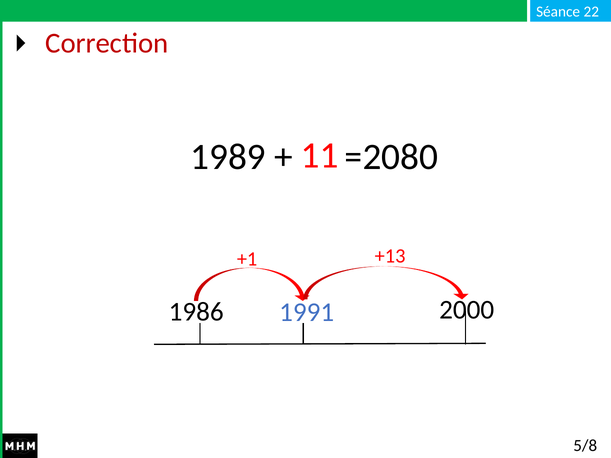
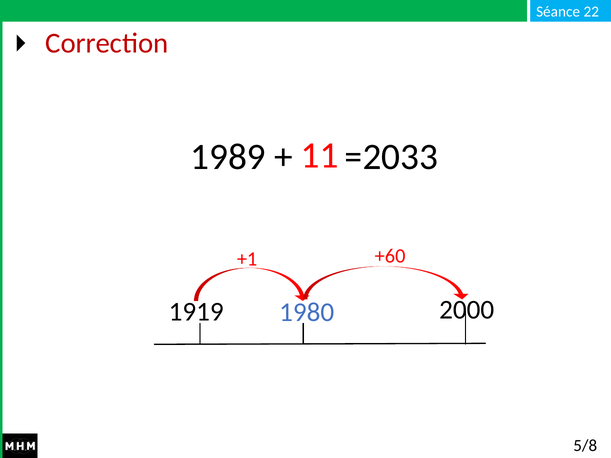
=2080: =2080 -> =2033
+13: +13 -> +60
1986: 1986 -> 1919
1991: 1991 -> 1980
